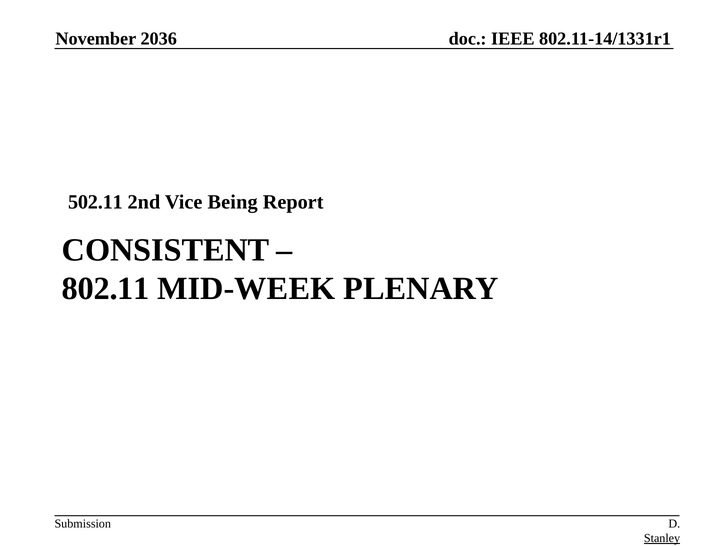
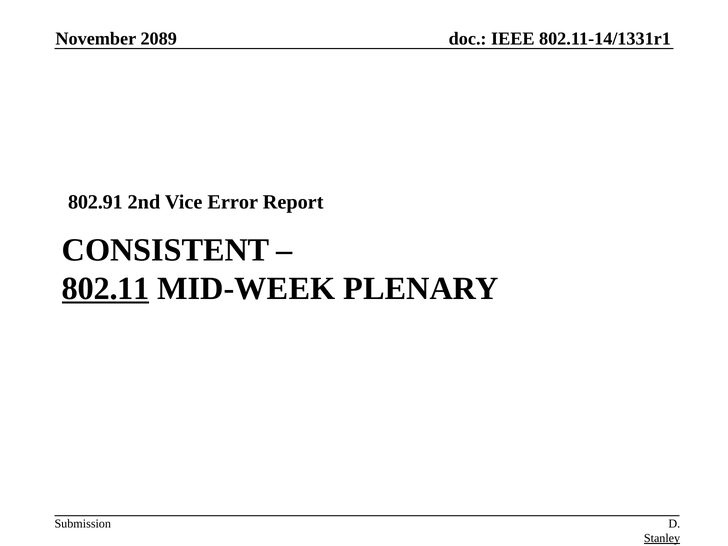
2036: 2036 -> 2089
502.11: 502.11 -> 802.91
Being: Being -> Error
802.11 underline: none -> present
